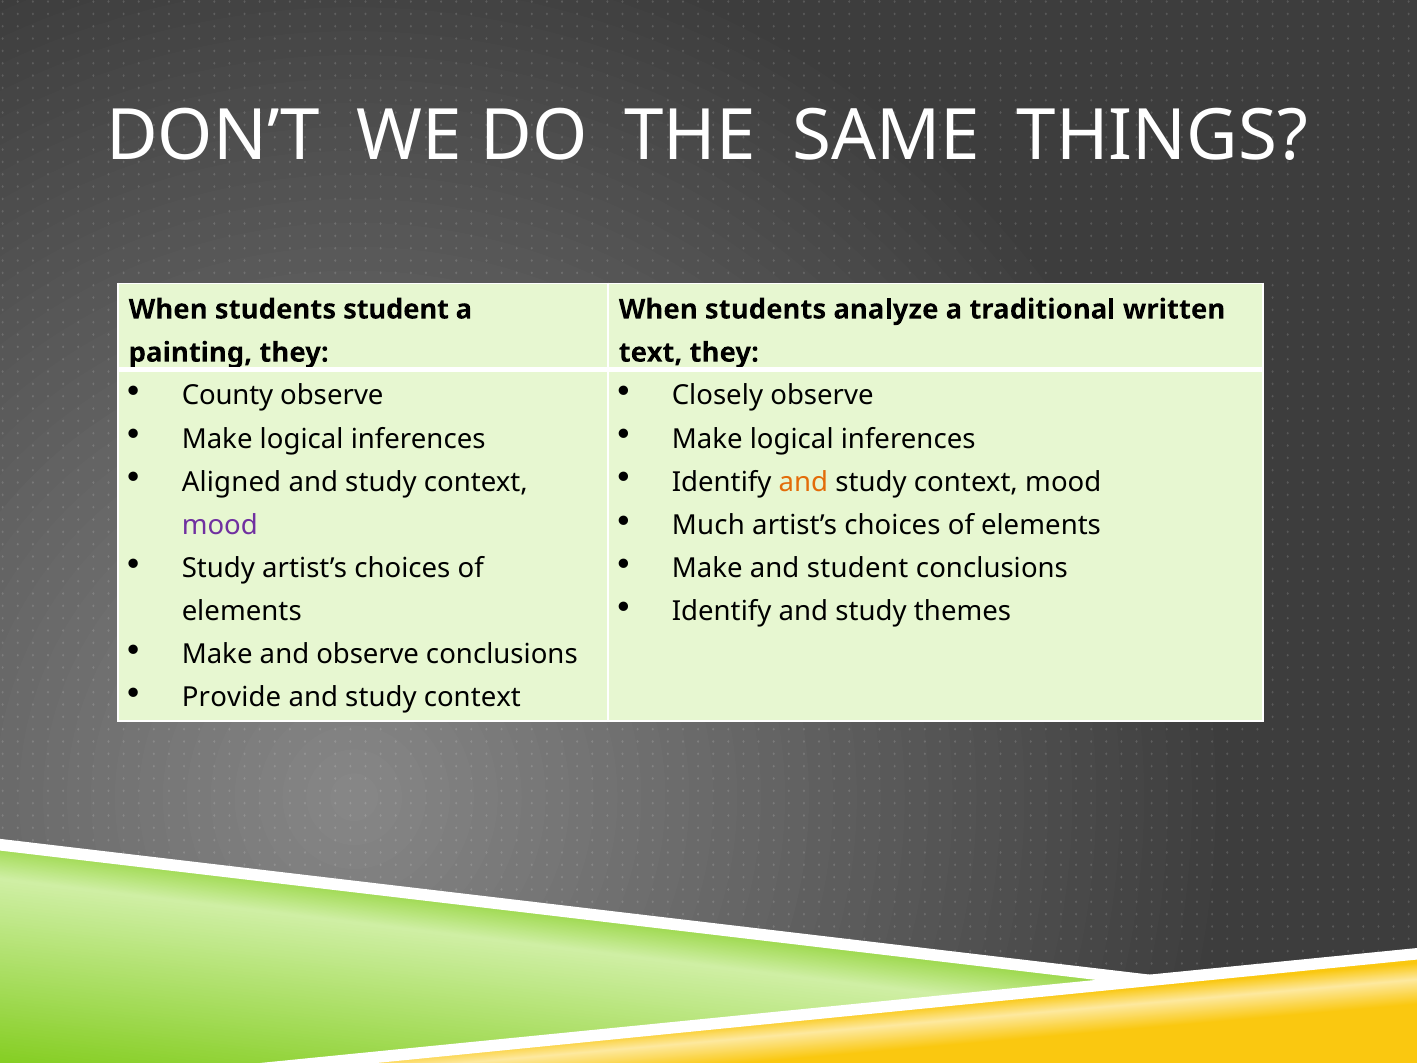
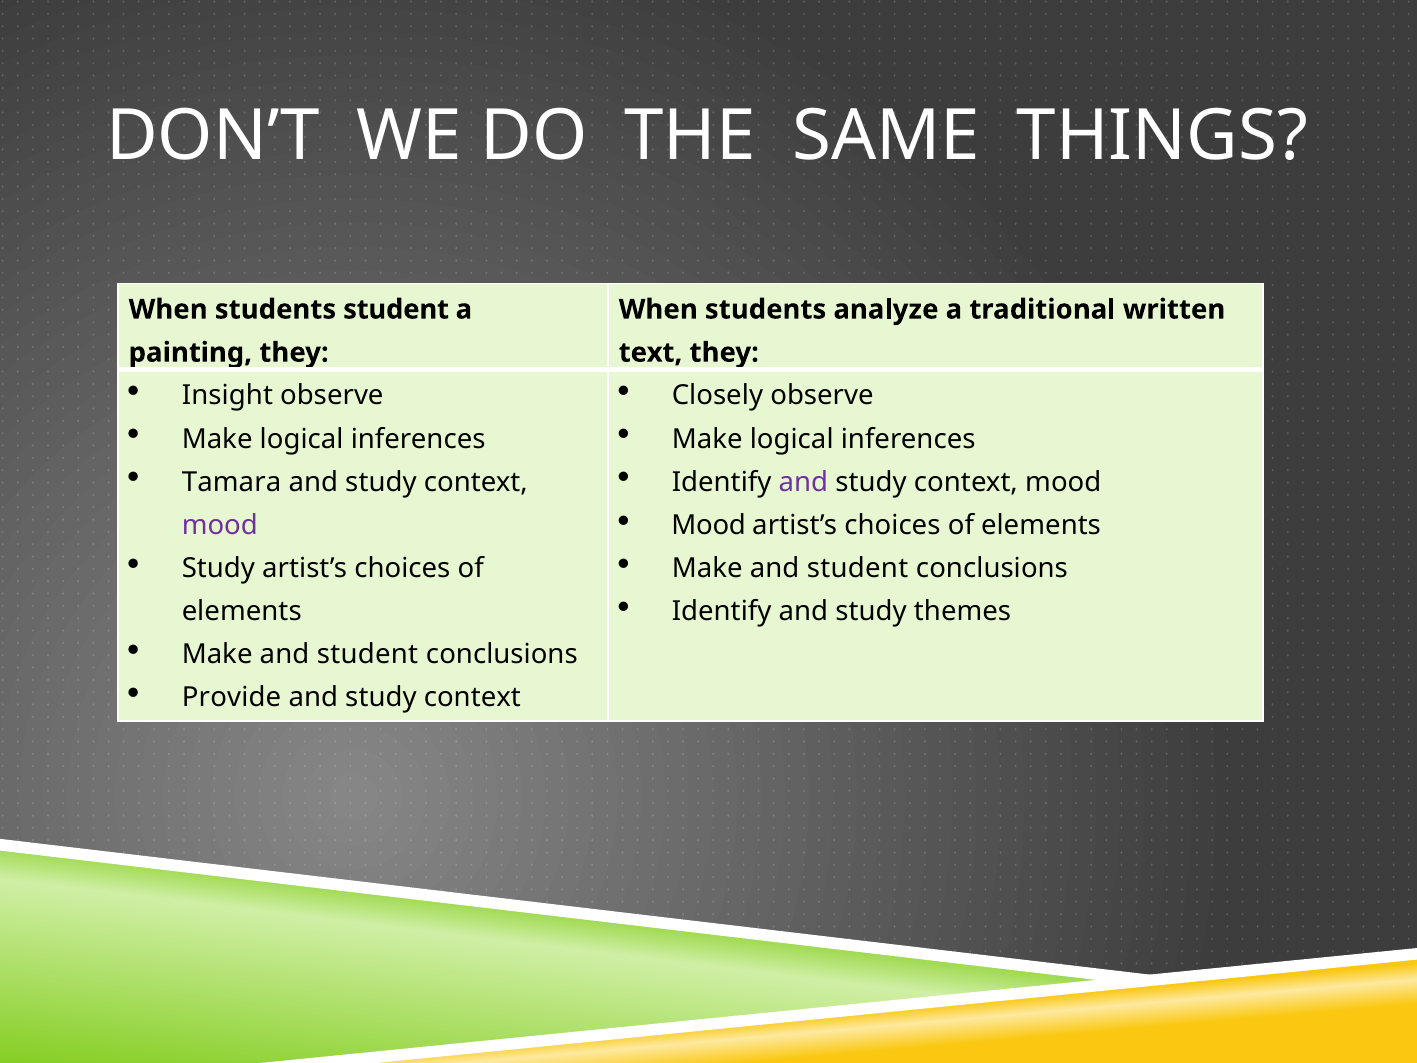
County: County -> Insight
Aligned: Aligned -> Tamara
and at (803, 482) colour: orange -> purple
Much at (708, 525): Much -> Mood
observe at (368, 654): observe -> student
